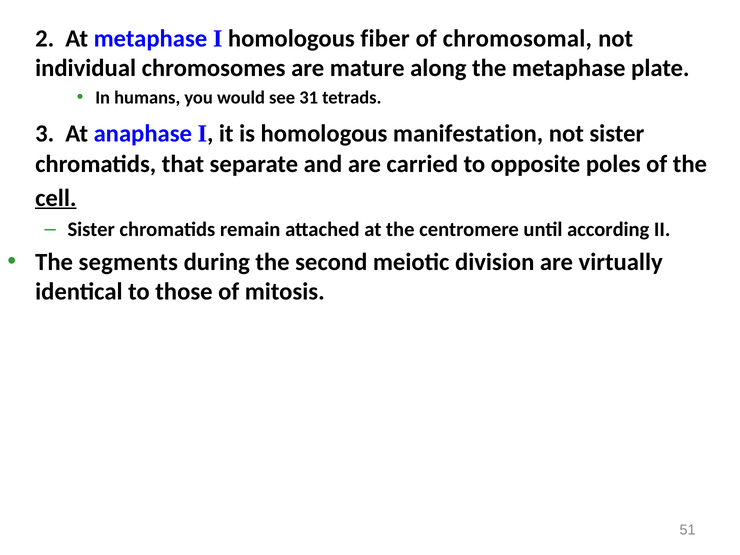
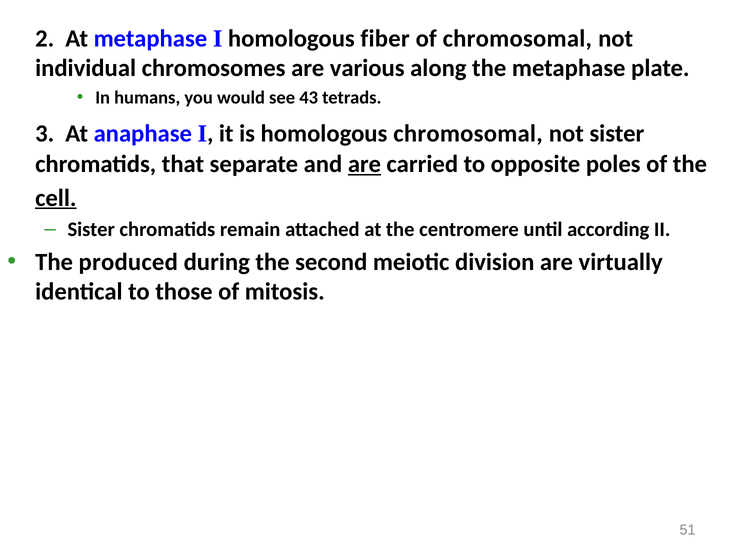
mature: mature -> various
31: 31 -> 43
homologous manifestation: manifestation -> chromosomal
are at (364, 164) underline: none -> present
segments: segments -> produced
